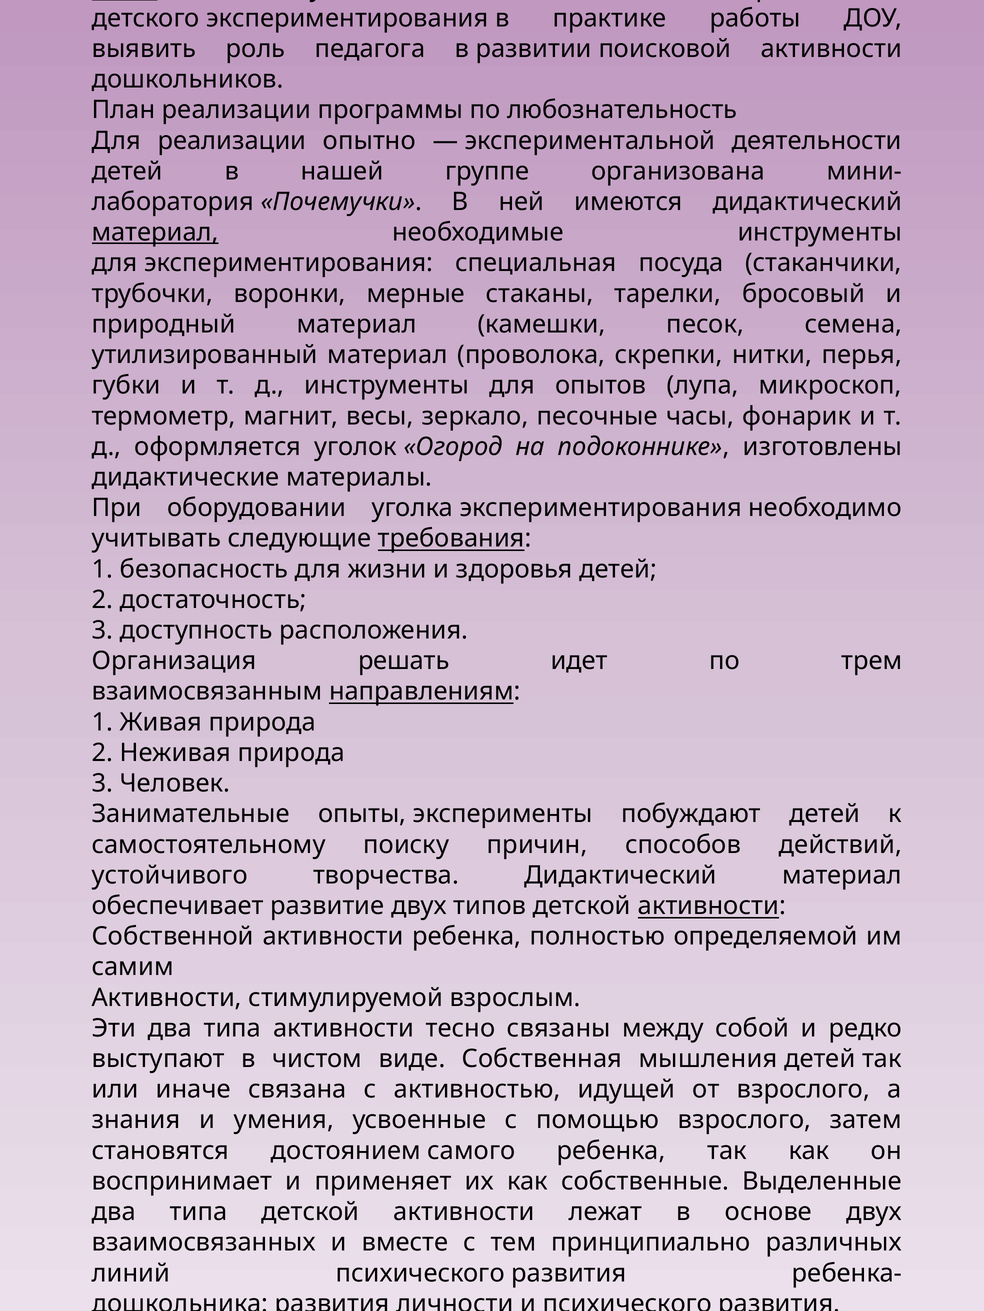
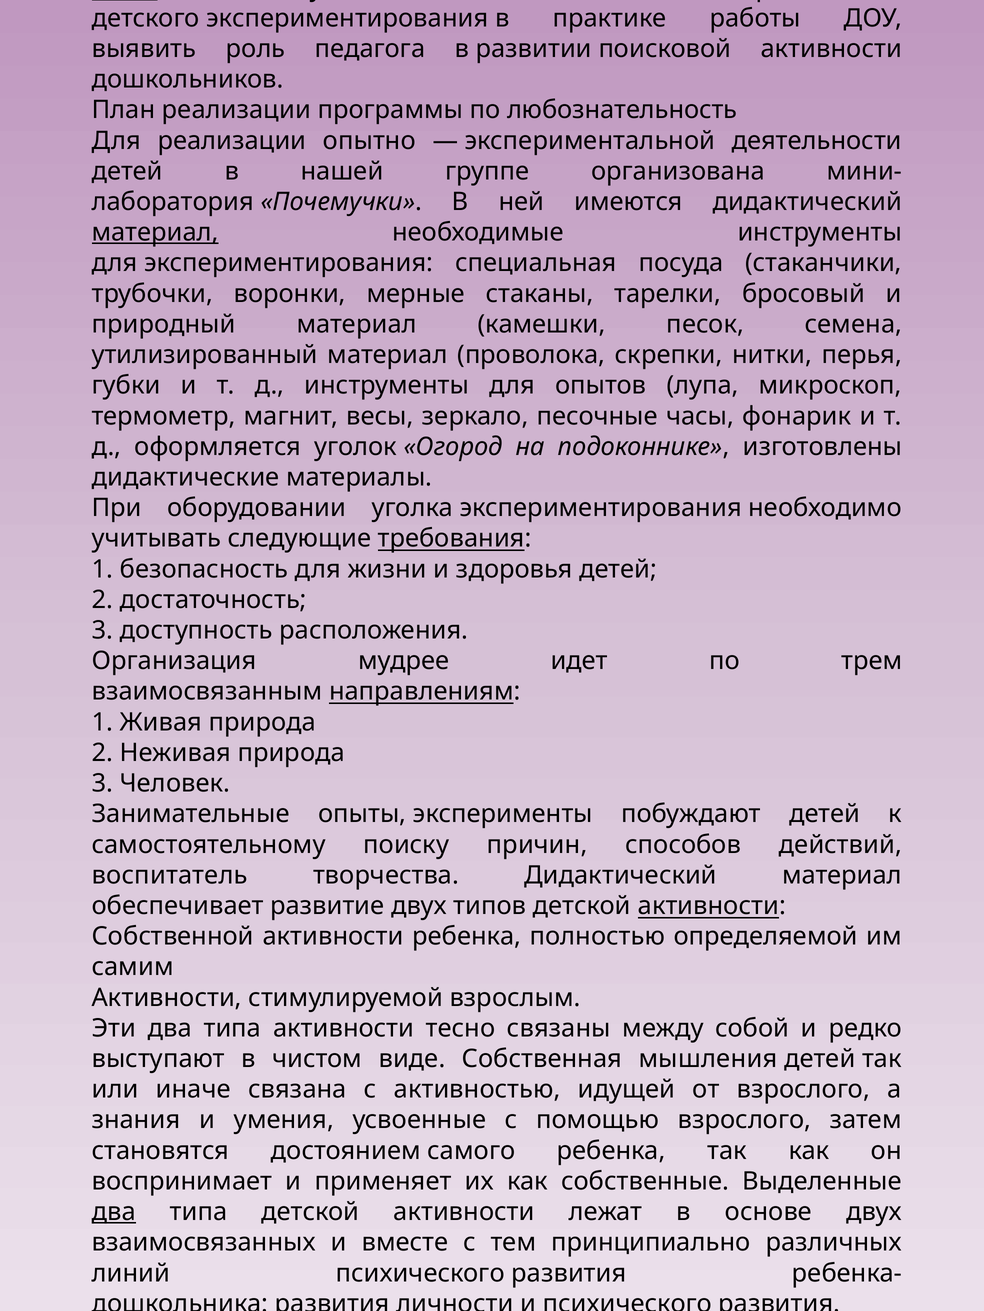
решать: решать -> мудрее
устойчивого: устойчивого -> воспитатель
два at (114, 1213) underline: none -> present
